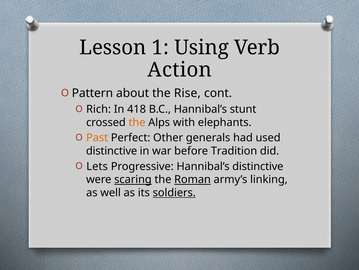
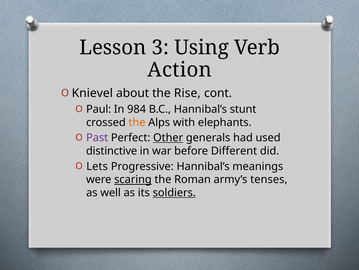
1: 1 -> 3
Pattern: Pattern -> Knievel
Rich: Rich -> Paul
418: 418 -> 984
Past colour: orange -> purple
Other underline: none -> present
Tradition: Tradition -> Different
Hannibal’s distinctive: distinctive -> meanings
Roman underline: present -> none
linking: linking -> tenses
